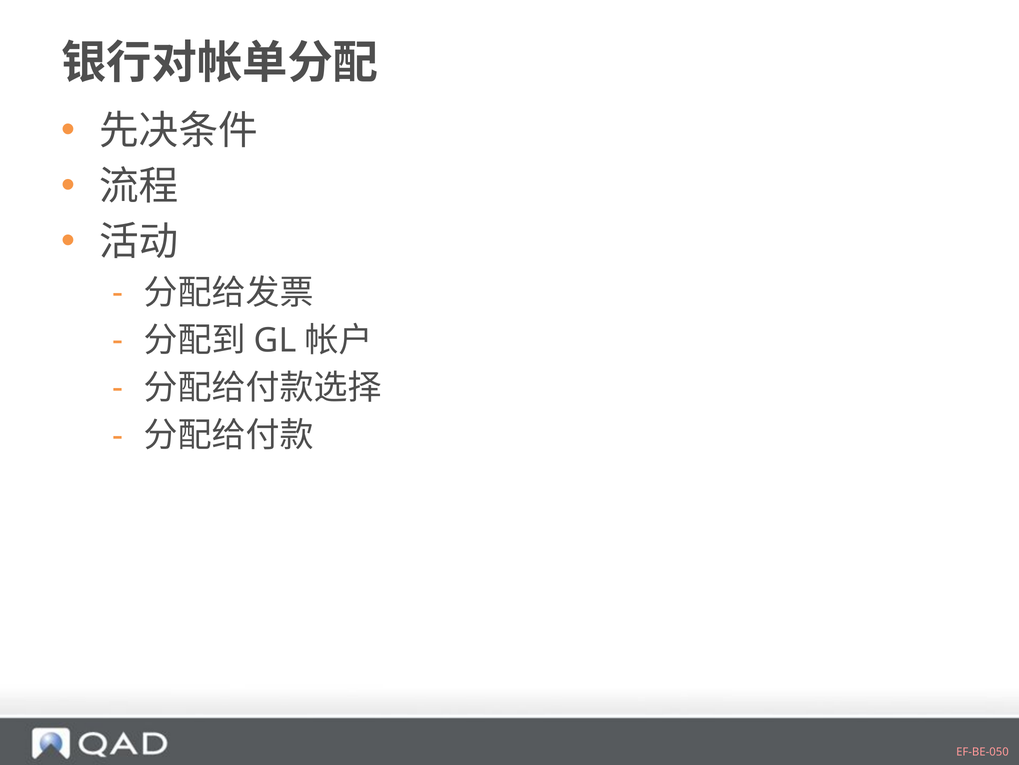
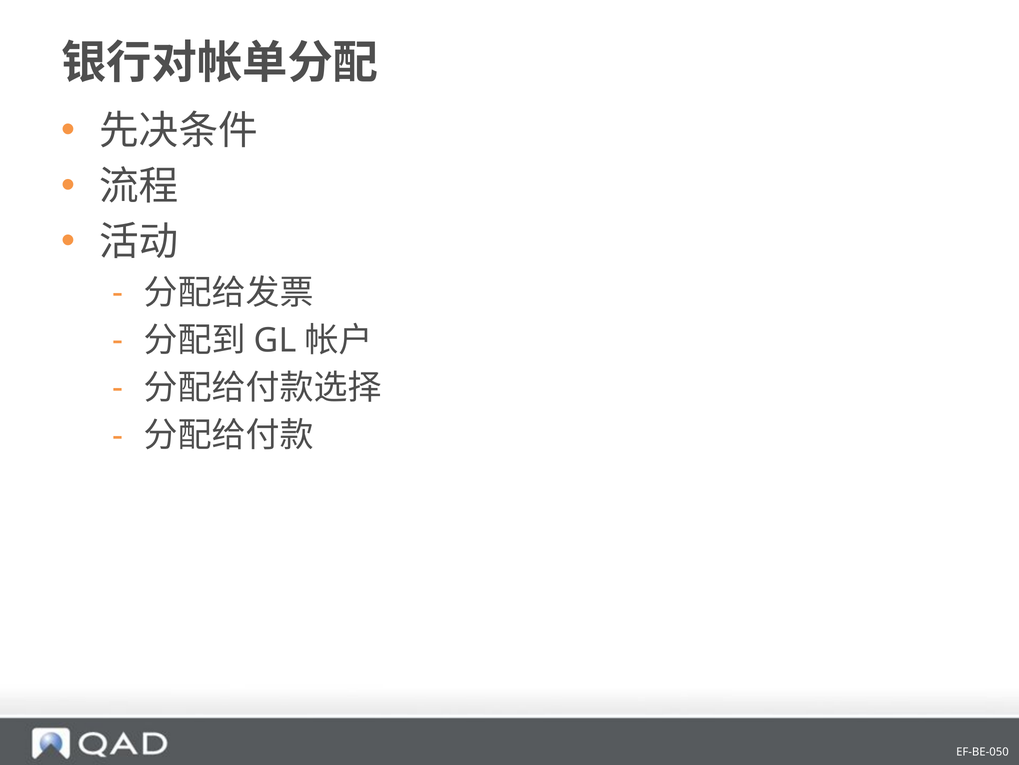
EF-BE-050 colour: pink -> white
